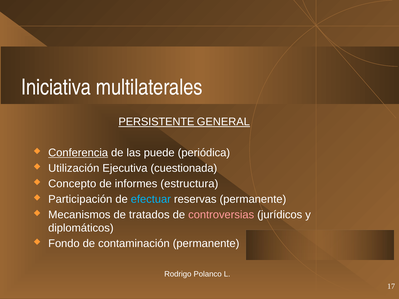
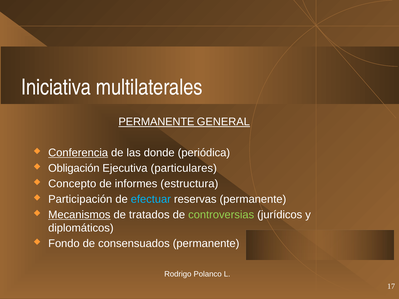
PERSISTENTE at (156, 122): PERSISTENTE -> PERMANENTE
puede: puede -> donde
Utilización: Utilización -> Obligación
cuestionada: cuestionada -> particulares
Mecanismos underline: none -> present
controversias colour: pink -> light green
contaminación: contaminación -> consensuados
